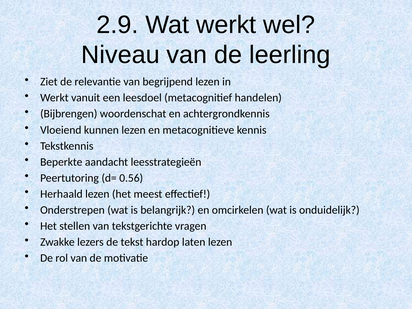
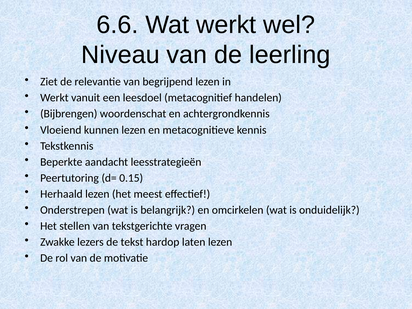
2.9: 2.9 -> 6.6
0.56: 0.56 -> 0.15
